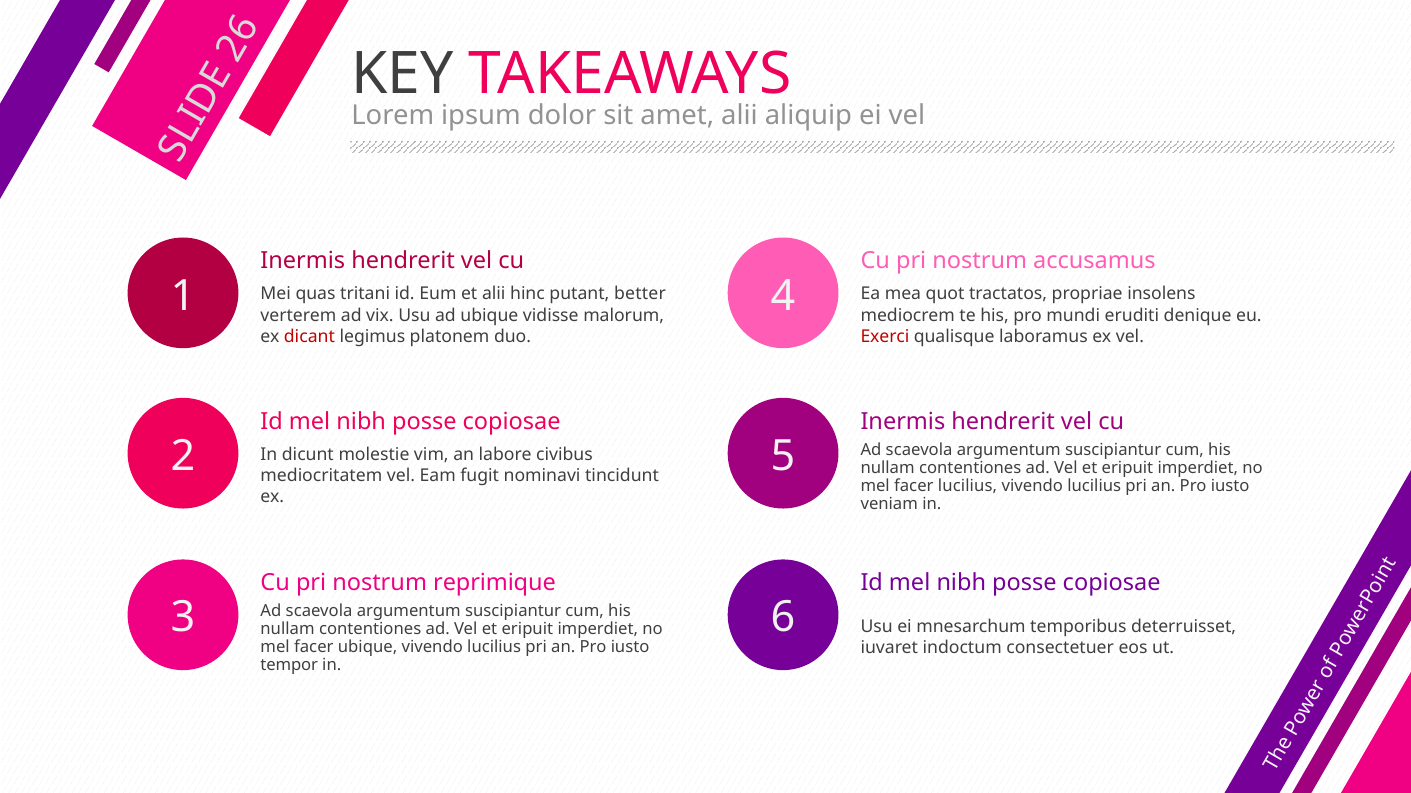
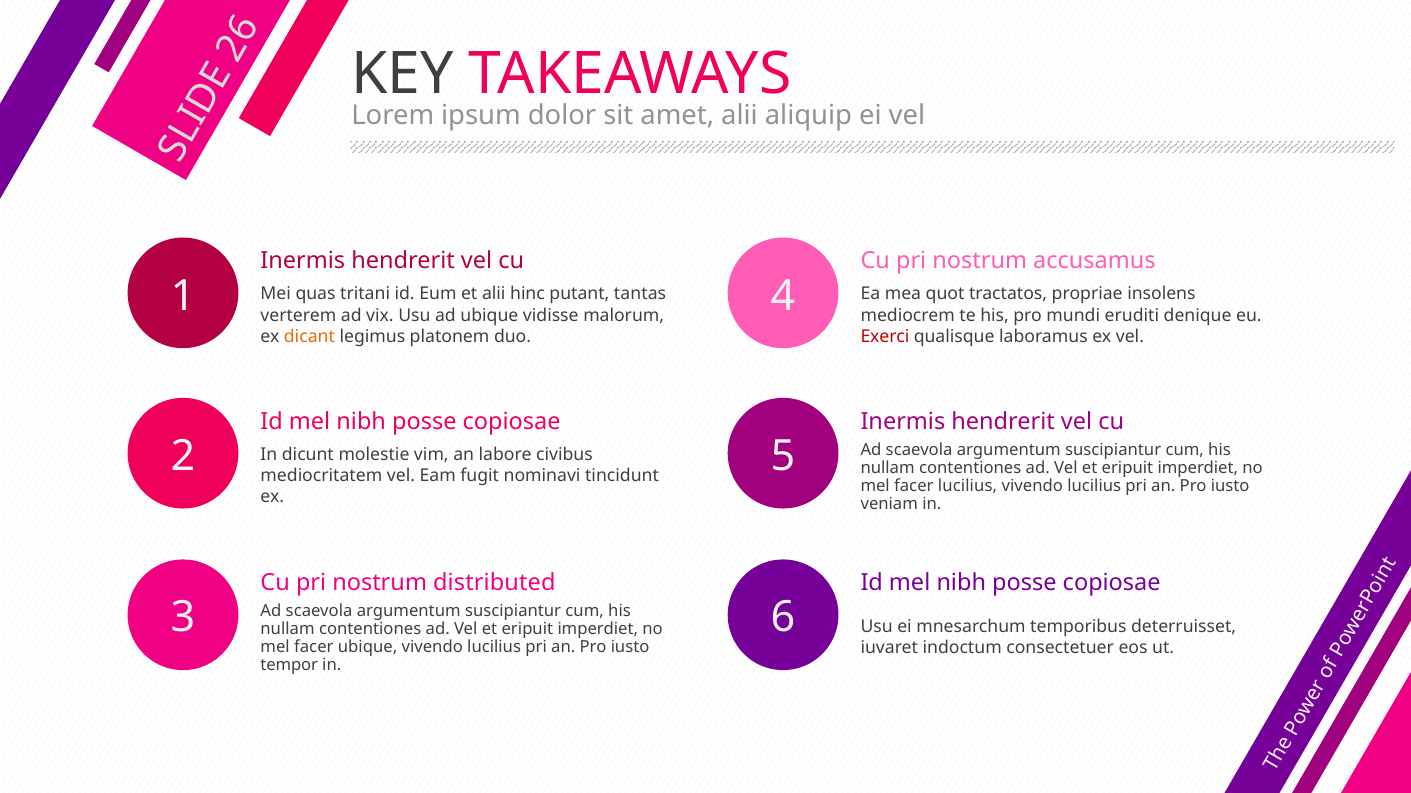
better: better -> tantas
dicant colour: red -> orange
reprimique: reprimique -> distributed
